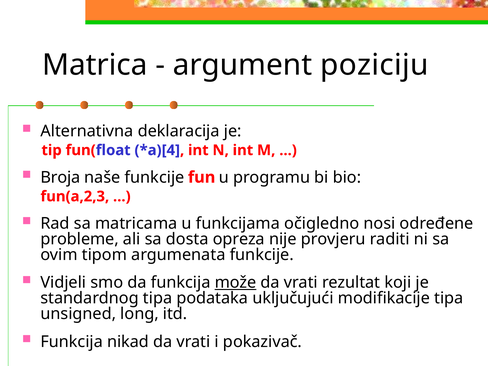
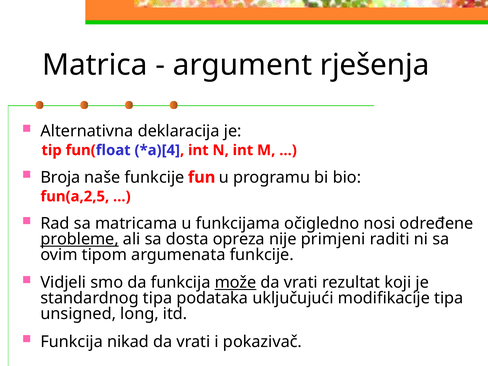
poziciju: poziciju -> rješenja
fun(a,2,3: fun(a,2,3 -> fun(a,2,5
probleme underline: none -> present
provjeru: provjeru -> primjeni
